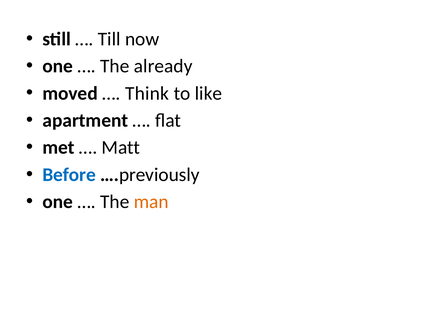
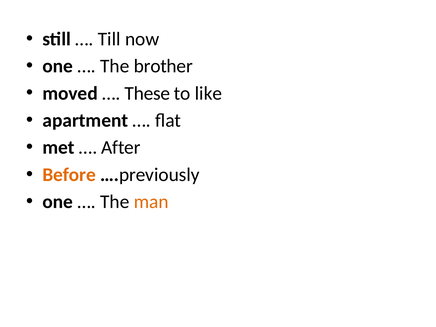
already: already -> brother
Think: Think -> These
Matt: Matt -> After
Before colour: blue -> orange
